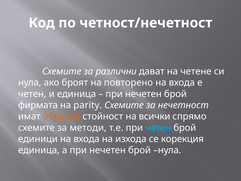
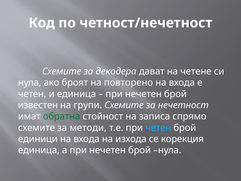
различни: различни -> декодера
фирмата: фирмата -> известен
parity: parity -> групи
обратна colour: orange -> green
всички: всички -> записа
